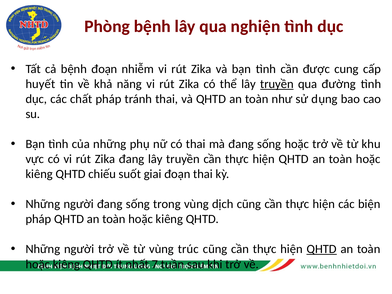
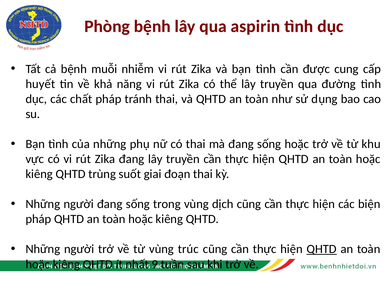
nghiện: nghiện -> aspirin
bệnh đoạn: đoạn -> muỗi
truyền at (277, 84) underline: present -> none
chiếu: chiếu -> trùng
7: 7 -> 9
